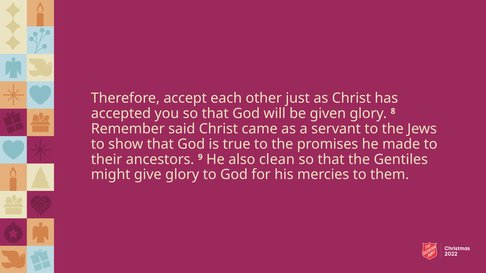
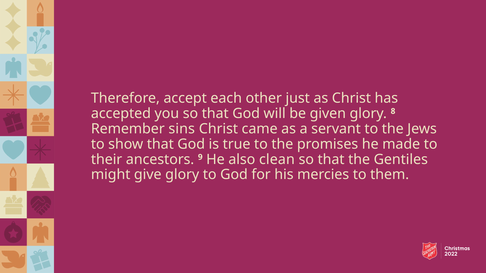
said: said -> sins
